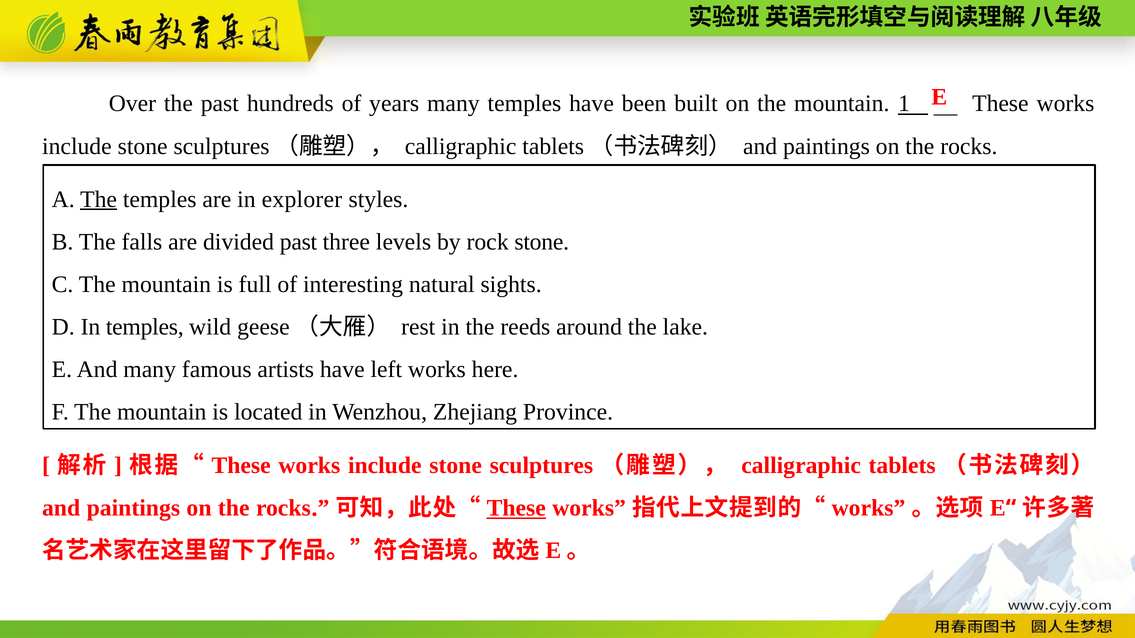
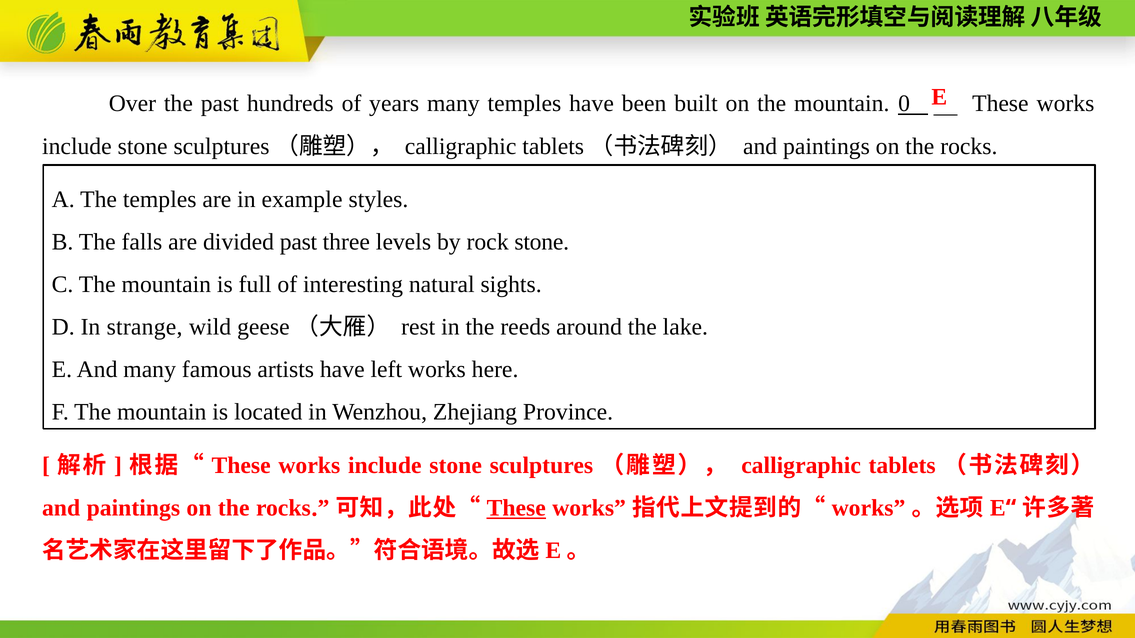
1: 1 -> 0
The at (99, 199) underline: present -> none
explorer: explorer -> example
In temples: temples -> strange
